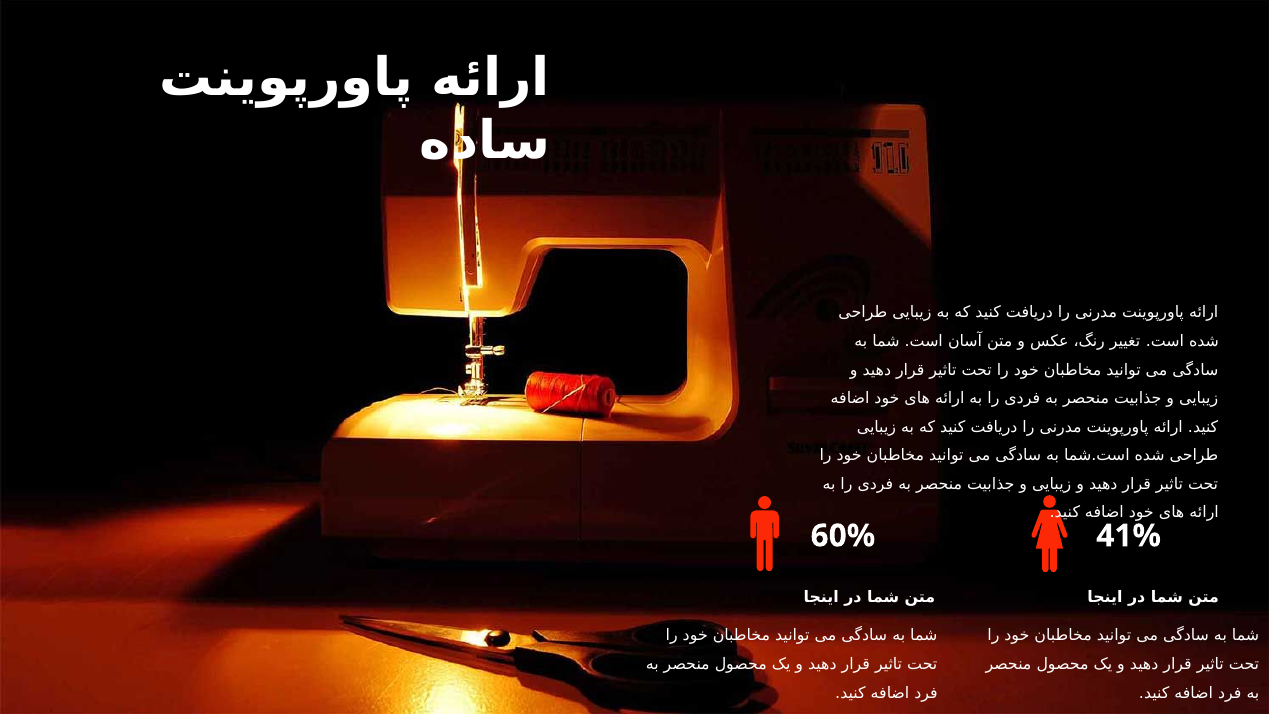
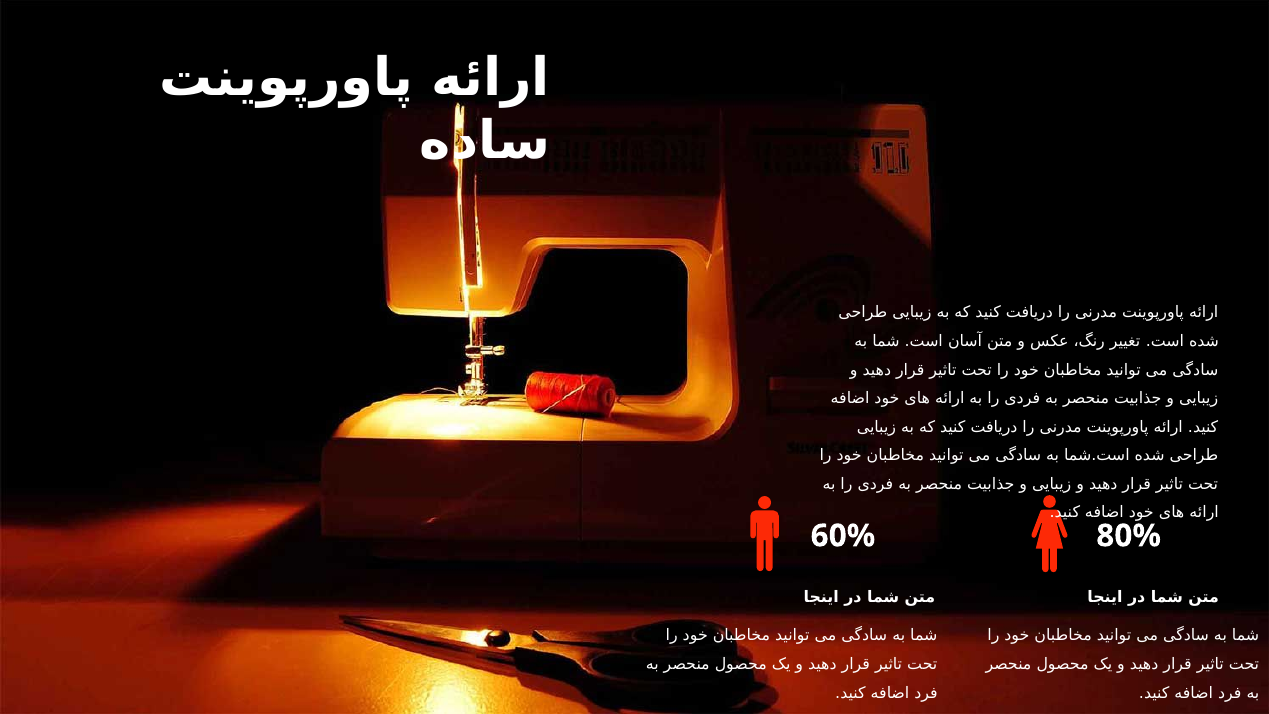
41%: 41% -> 80%
